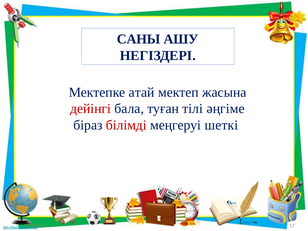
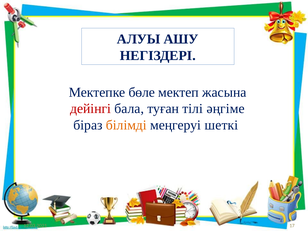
САНЫ: САНЫ -> АЛУЫ
атай: атай -> бөле
білімді colour: red -> orange
